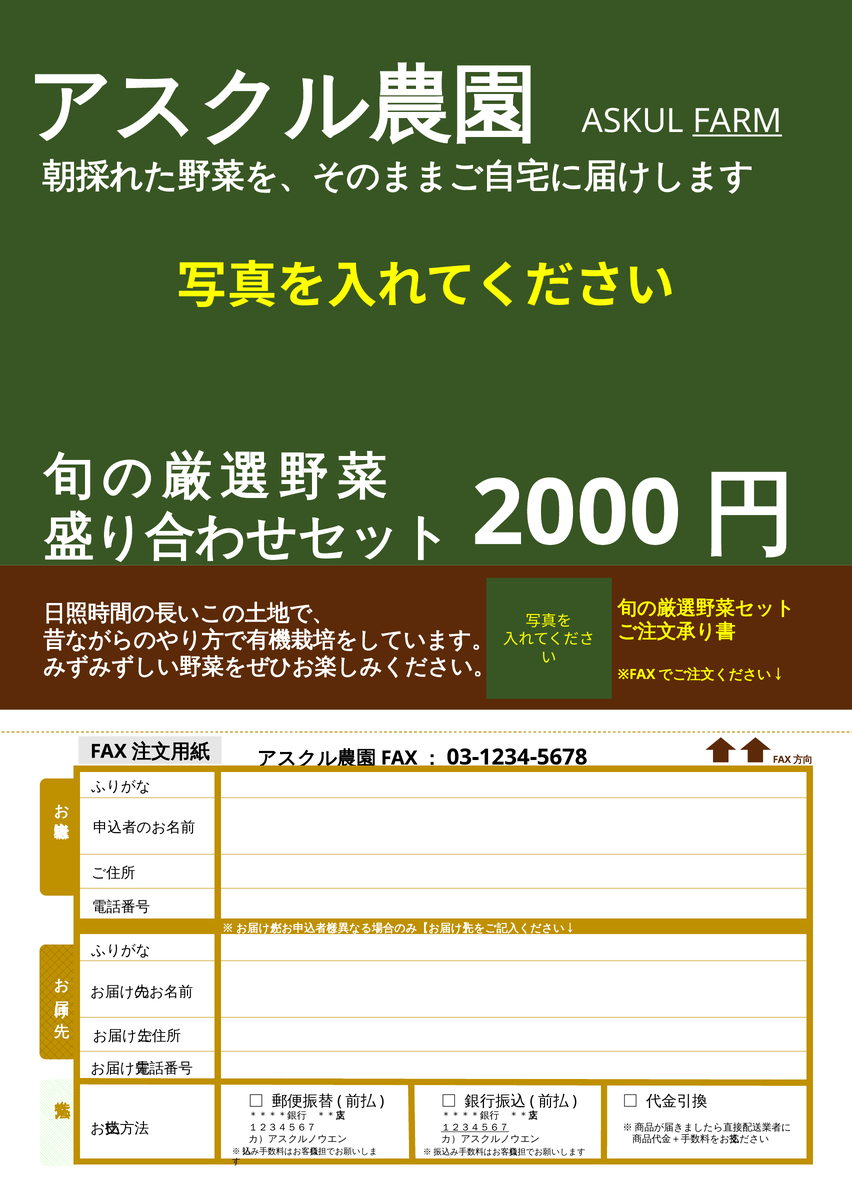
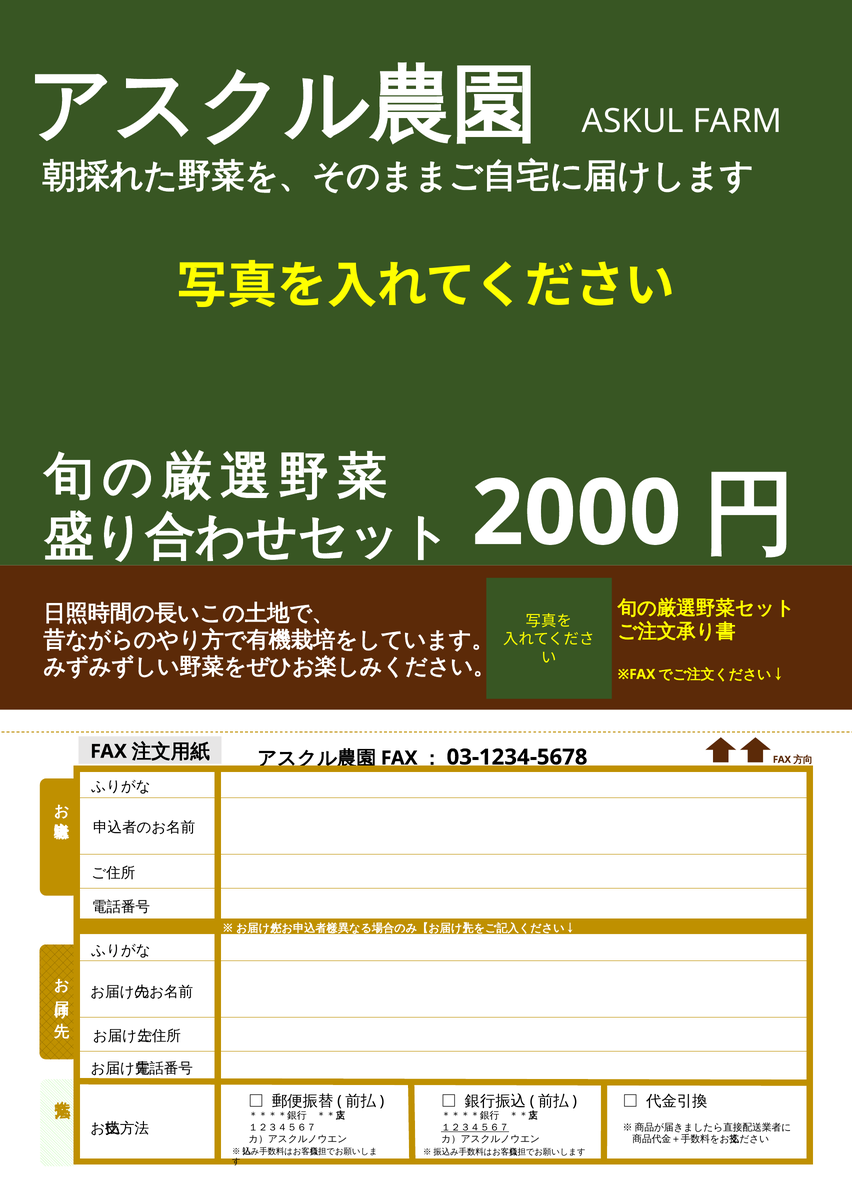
FARM underline: present -> none
